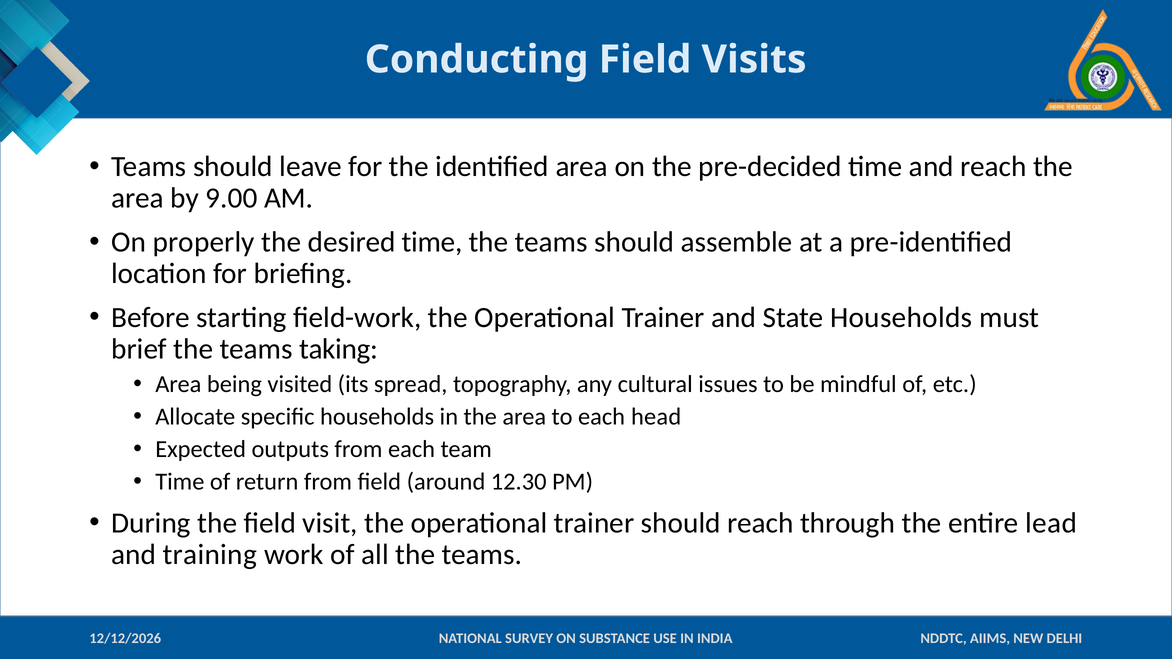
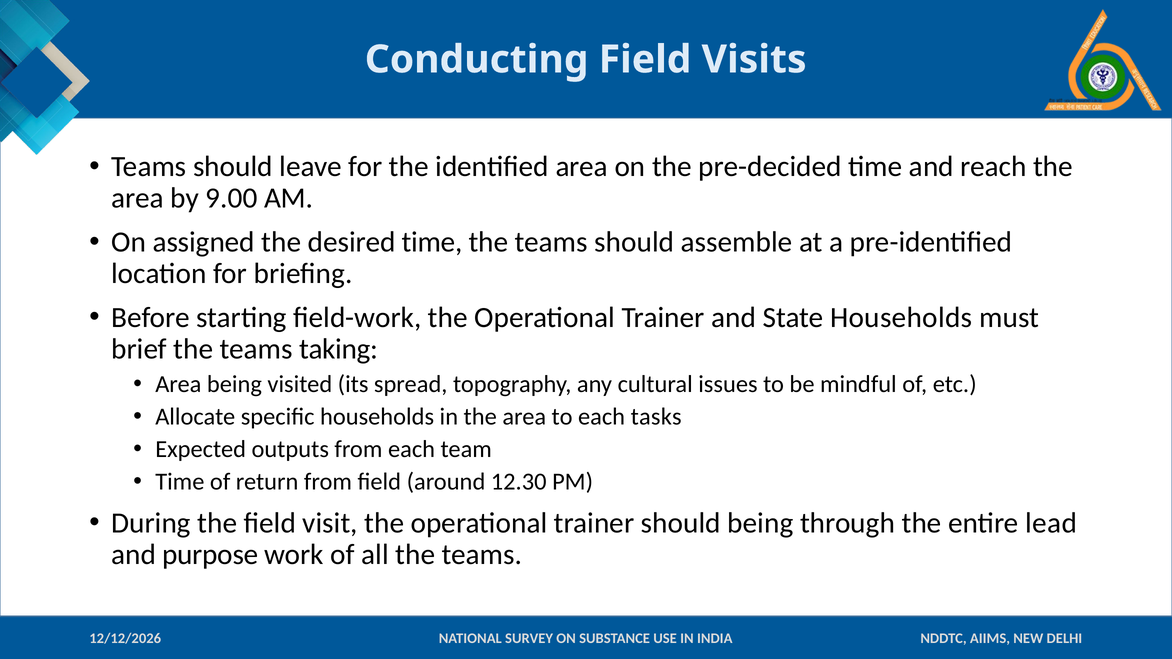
properly: properly -> assigned
head: head -> tasks
should reach: reach -> being
training: training -> purpose
